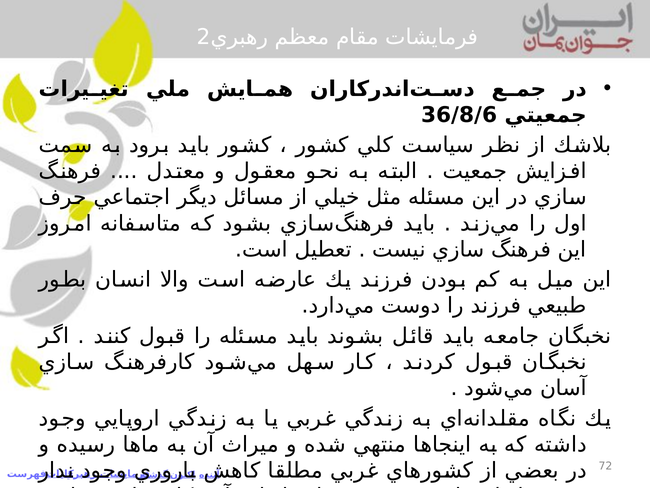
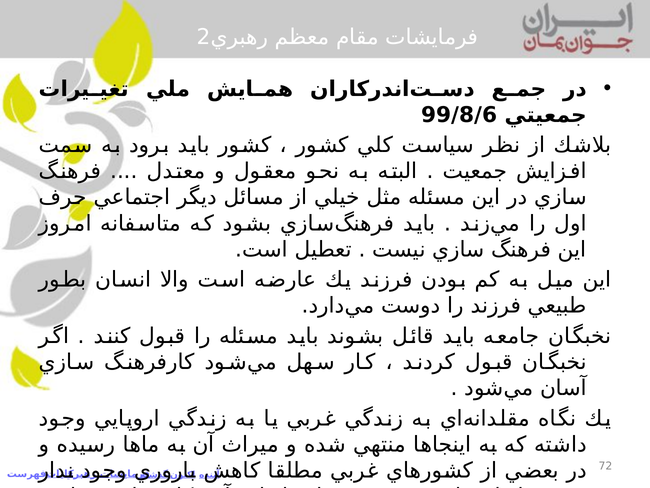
36/8/6: 36/8/6 -> 99/8/6
